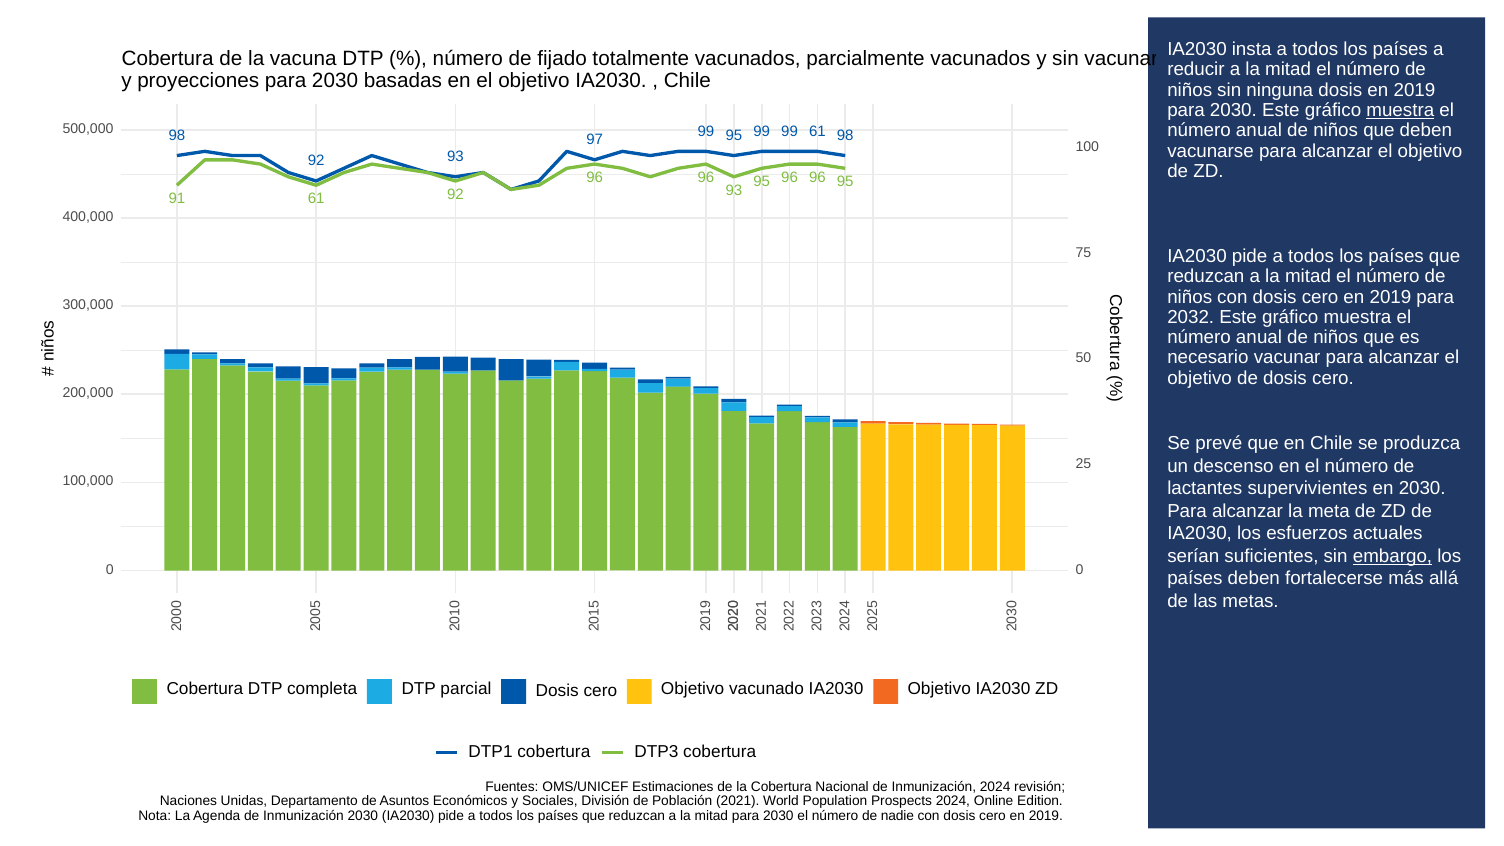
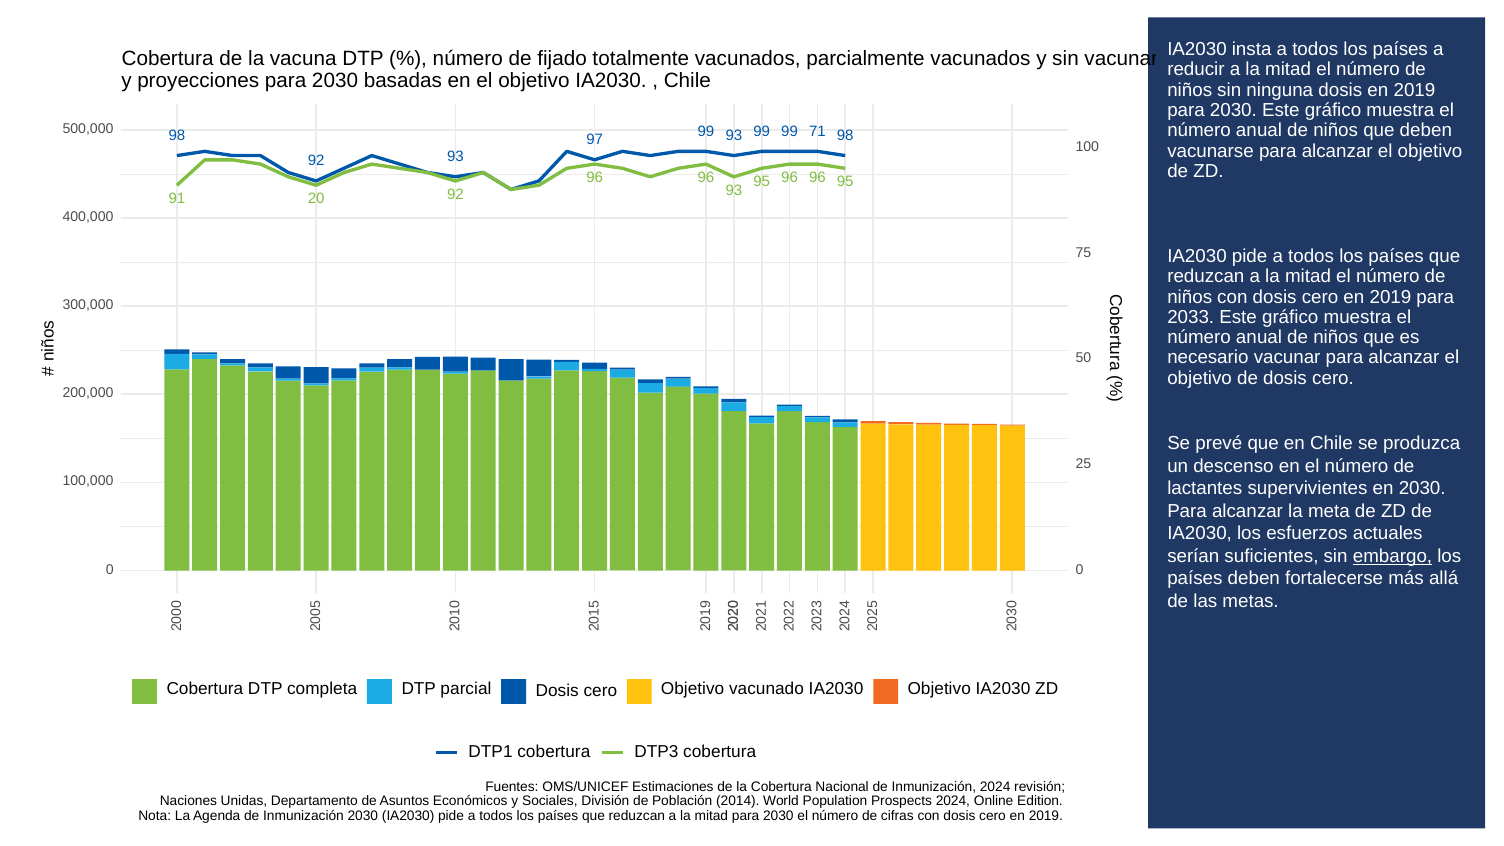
muestra at (1400, 110) underline: present -> none
99 95: 95 -> 93
99 61: 61 -> 71
91 61: 61 -> 20
2032: 2032 -> 2033
2021: 2021 -> 2014
nadie: nadie -> cifras
